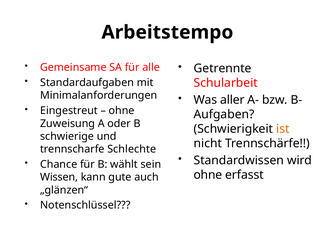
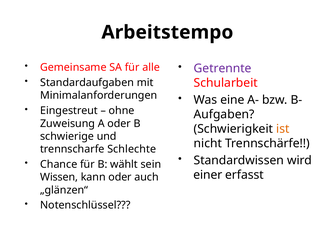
Getrennte colour: black -> purple
aller: aller -> eine
ohne at (208, 175): ohne -> einer
kann gute: gute -> oder
